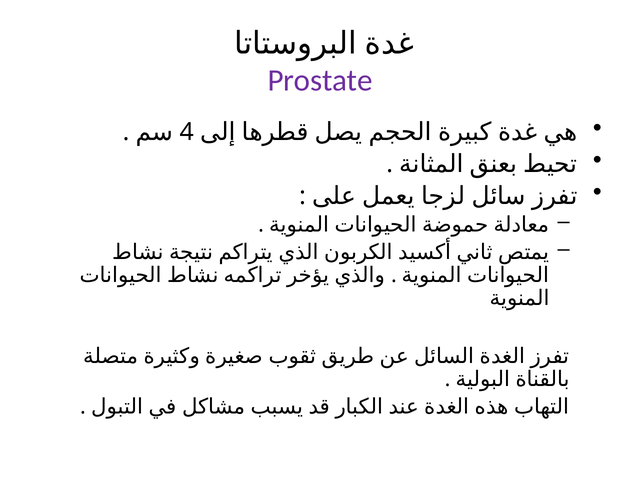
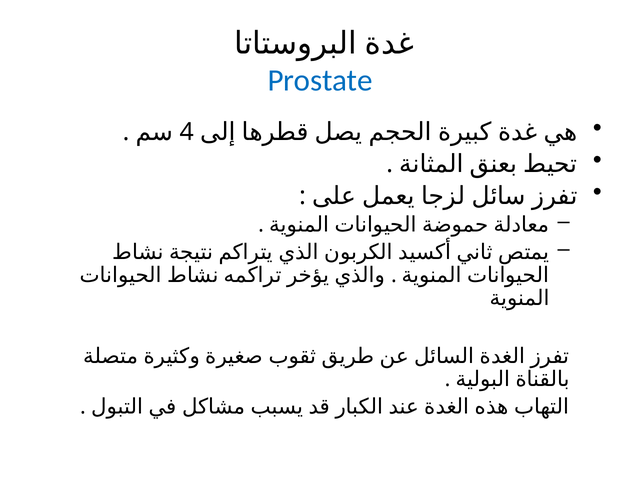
Prostate colour: purple -> blue
